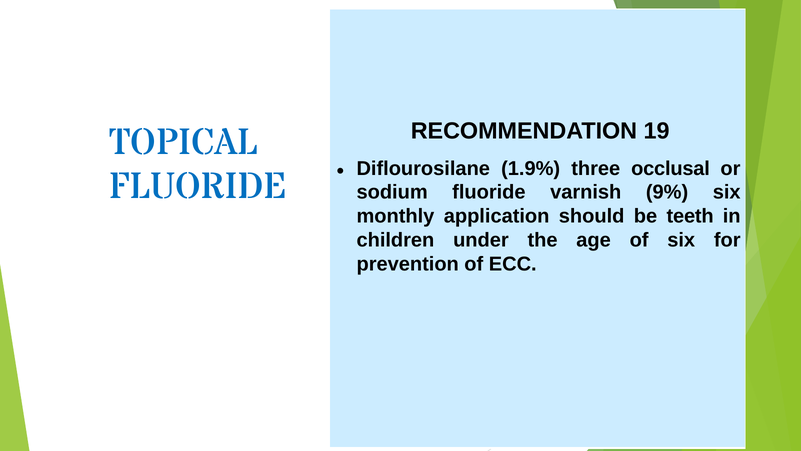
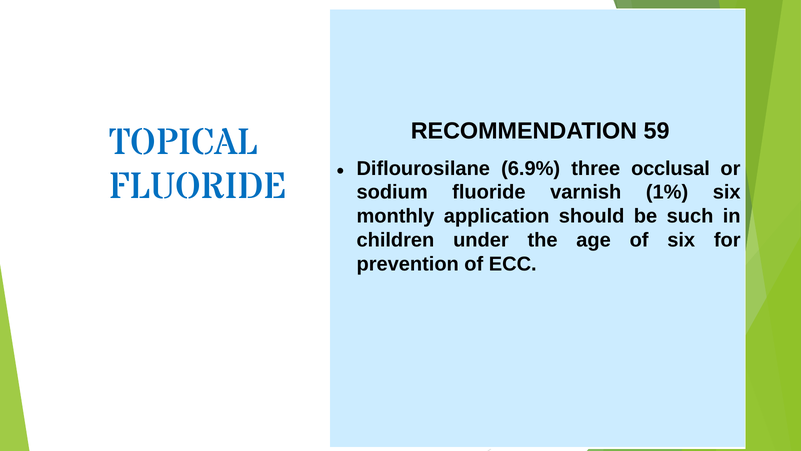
19: 19 -> 59
1.9%: 1.9% -> 6.9%
9%: 9% -> 1%
teeth: teeth -> such
